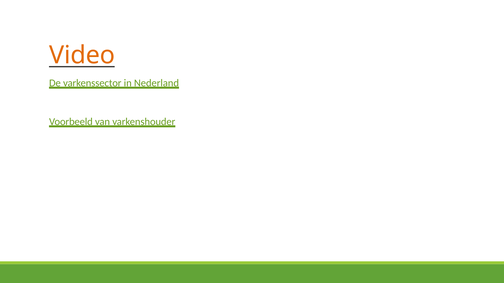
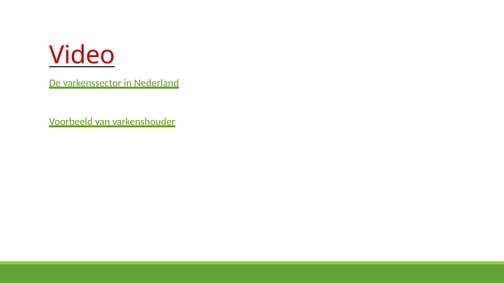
Video colour: orange -> red
